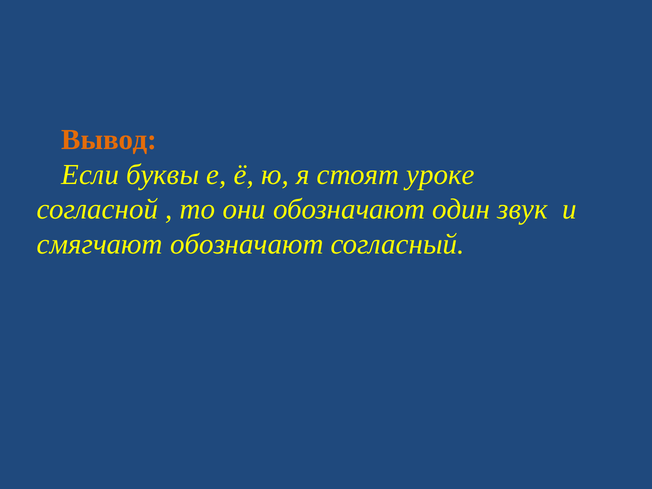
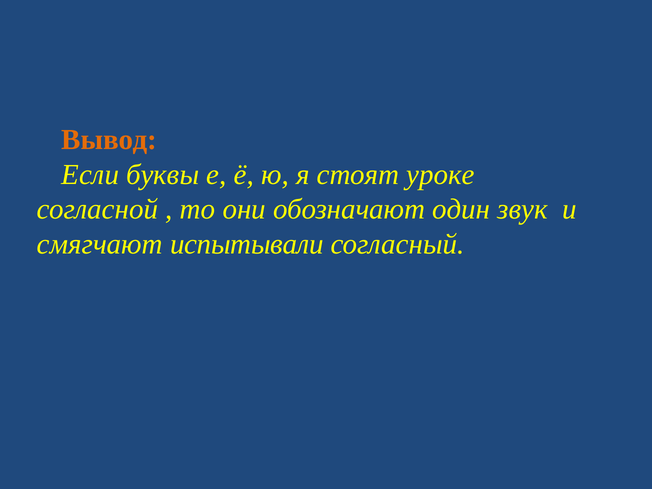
смягчают обозначают: обозначают -> испытывали
